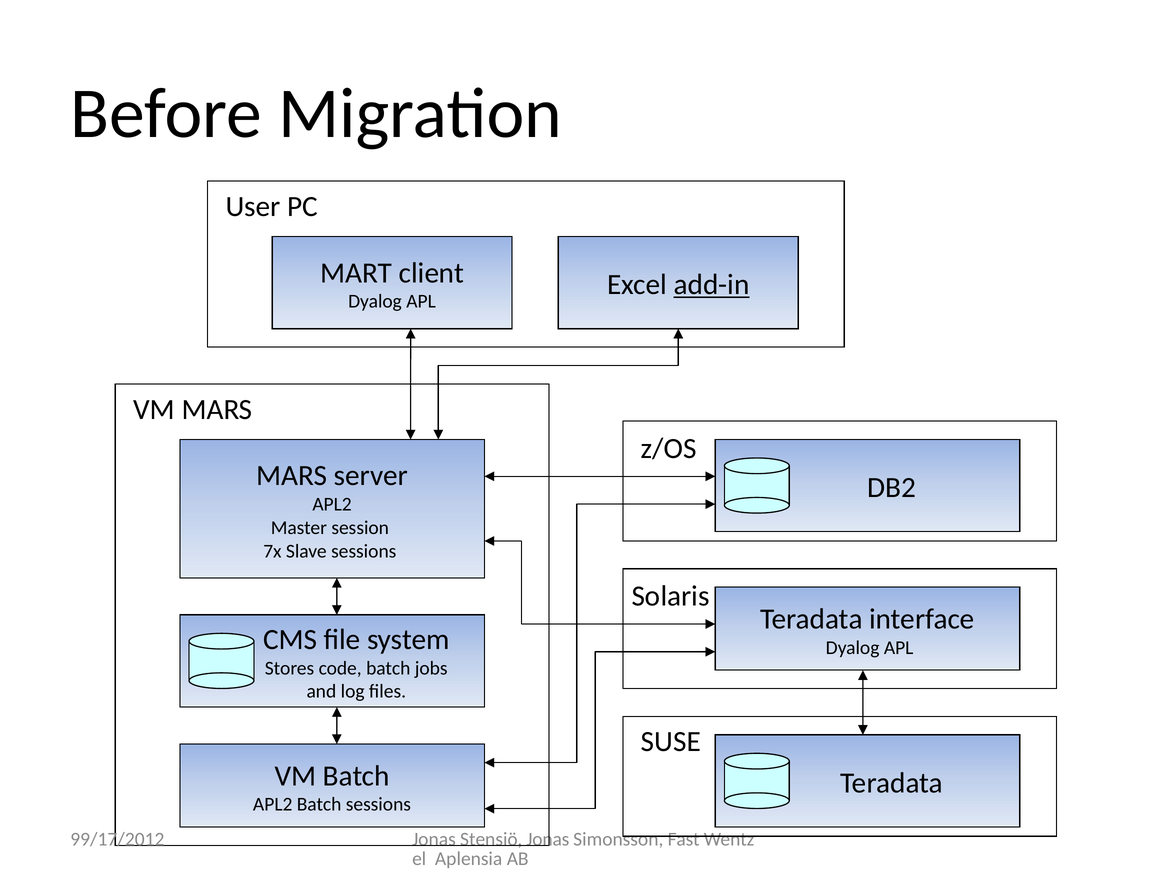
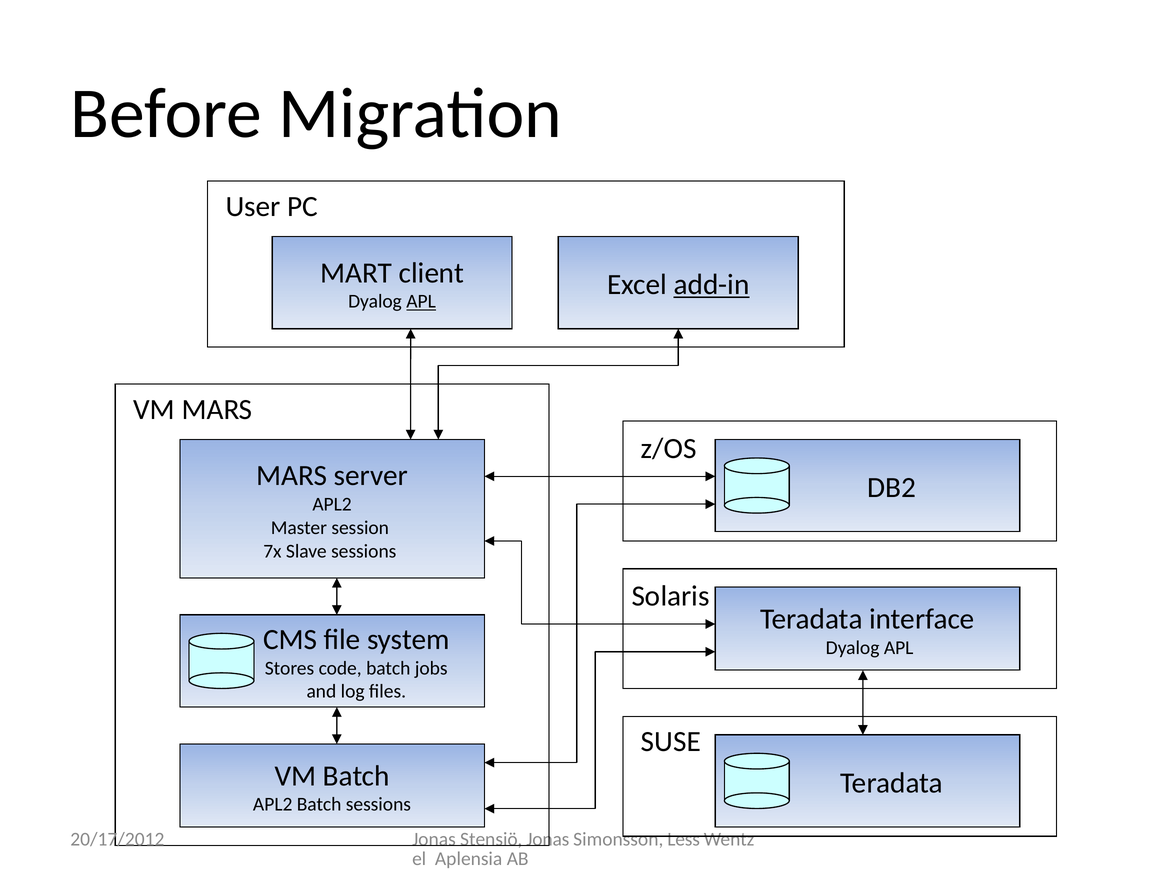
APL at (421, 302) underline: none -> present
Fast: Fast -> Less
99/17/2012: 99/17/2012 -> 20/17/2012
